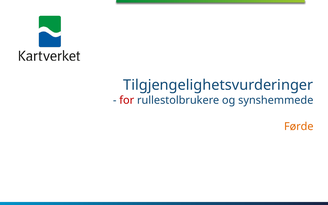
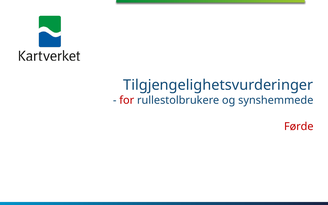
Førde colour: orange -> red
